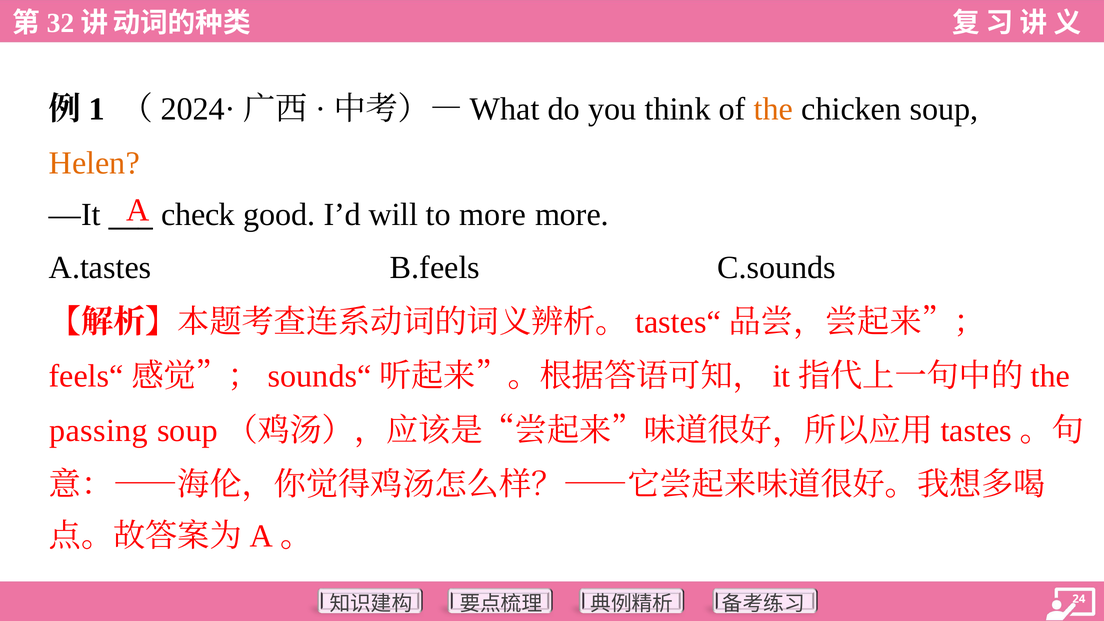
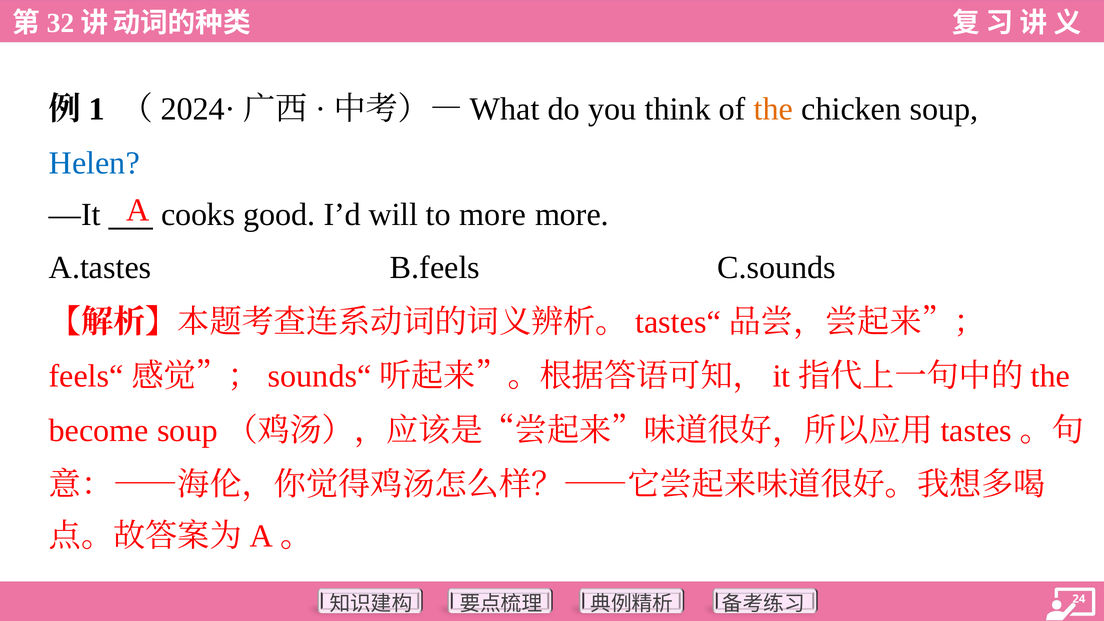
Helen colour: orange -> blue
check: check -> cooks
passing: passing -> become
